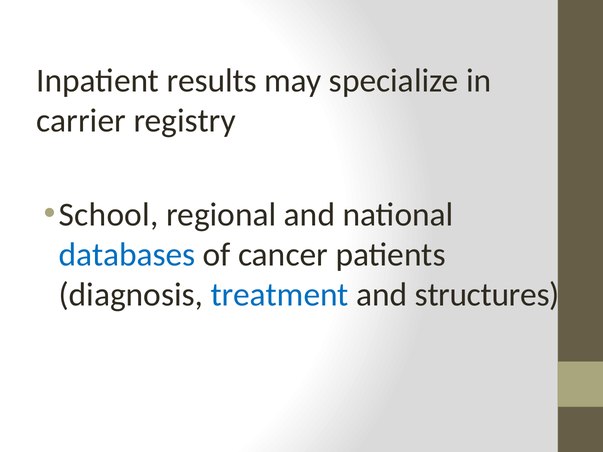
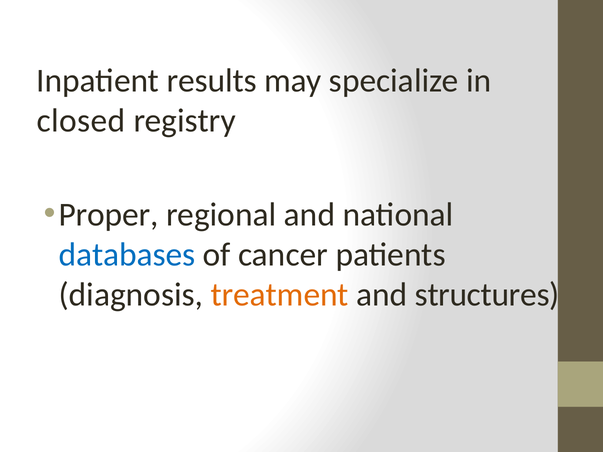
carrier: carrier -> closed
School: School -> Proper
treatment colour: blue -> orange
